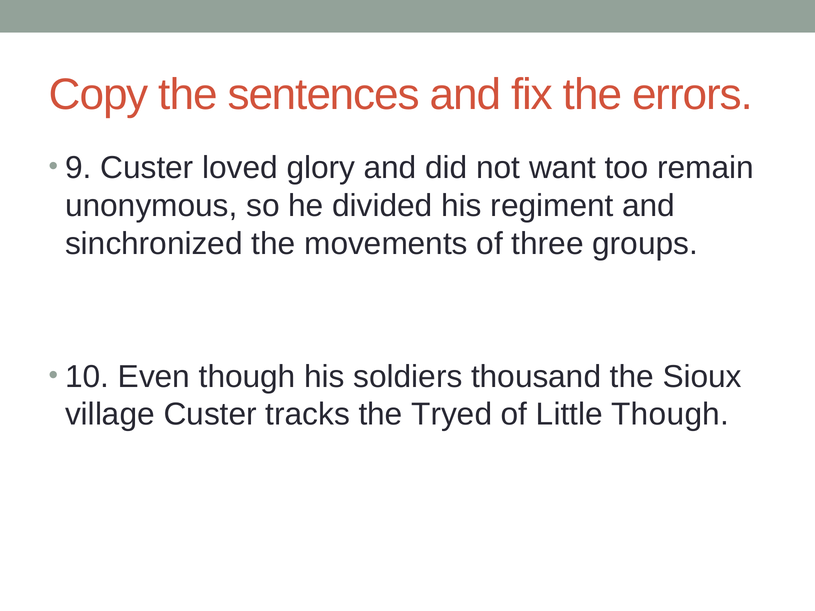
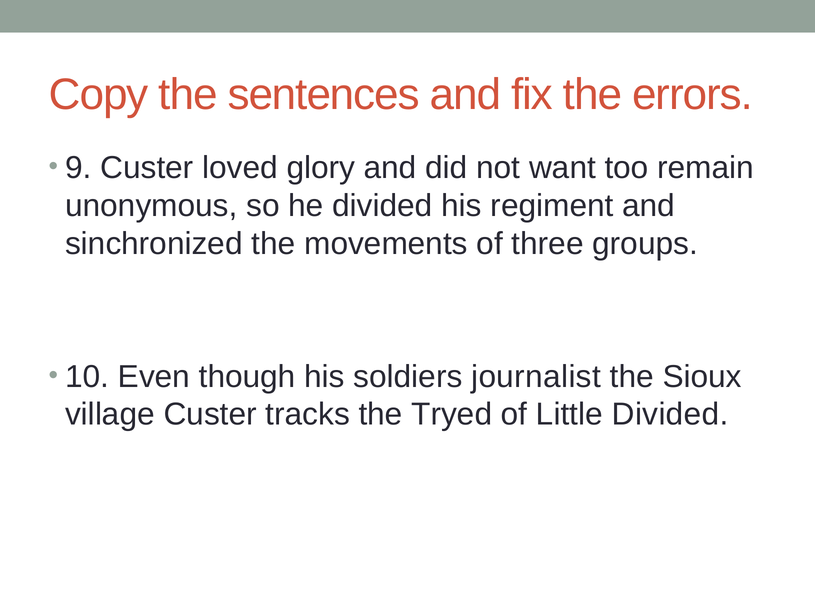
thousand: thousand -> journalist
Little Though: Though -> Divided
